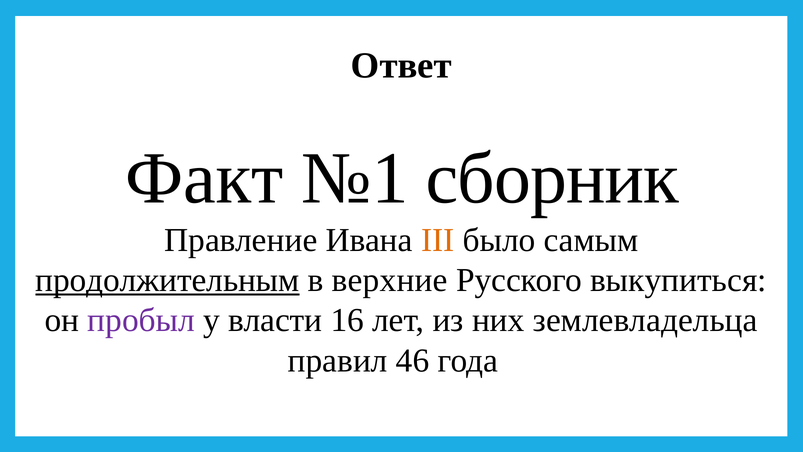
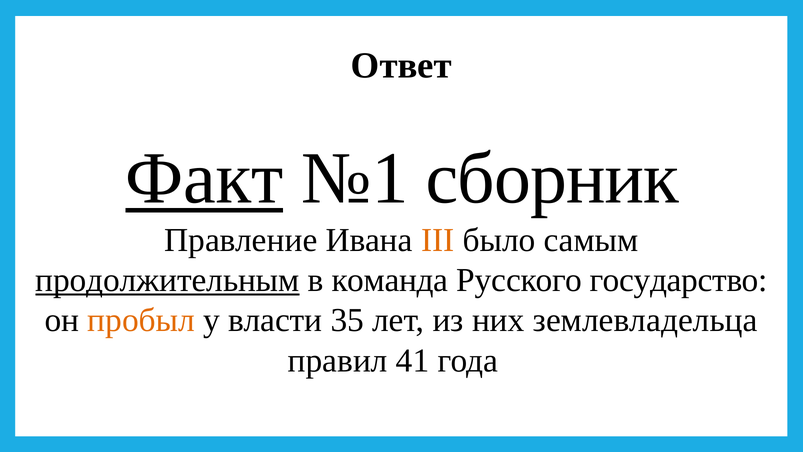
Факт underline: none -> present
верхние: верхние -> команда
выкупиться: выкупиться -> государство
пробыл colour: purple -> orange
16: 16 -> 35
46: 46 -> 41
